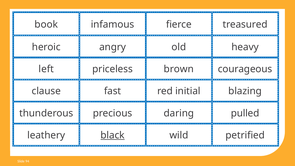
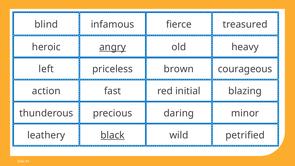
book: book -> blind
angry underline: none -> present
clause: clause -> action
pulled: pulled -> minor
